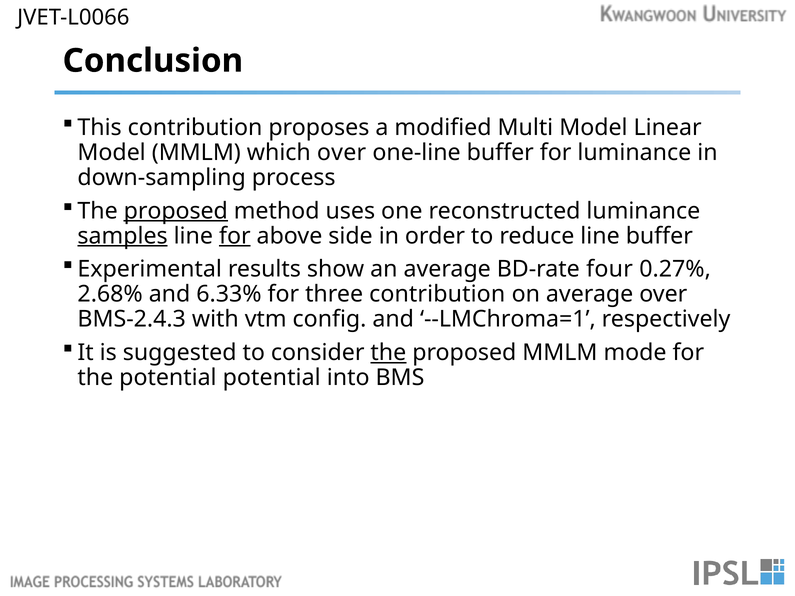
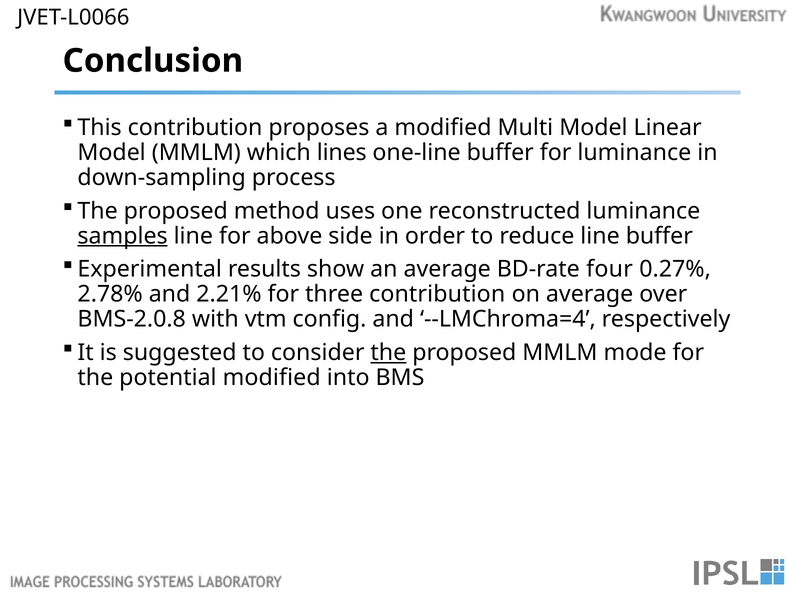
which over: over -> lines
proposed at (176, 211) underline: present -> none
for at (235, 236) underline: present -> none
2.68%: 2.68% -> 2.78%
6.33%: 6.33% -> 2.21%
BMS-2.4.3: BMS-2.4.3 -> BMS-2.0.8
--LMChroma=1: --LMChroma=1 -> --LMChroma=4
potential potential: potential -> modified
